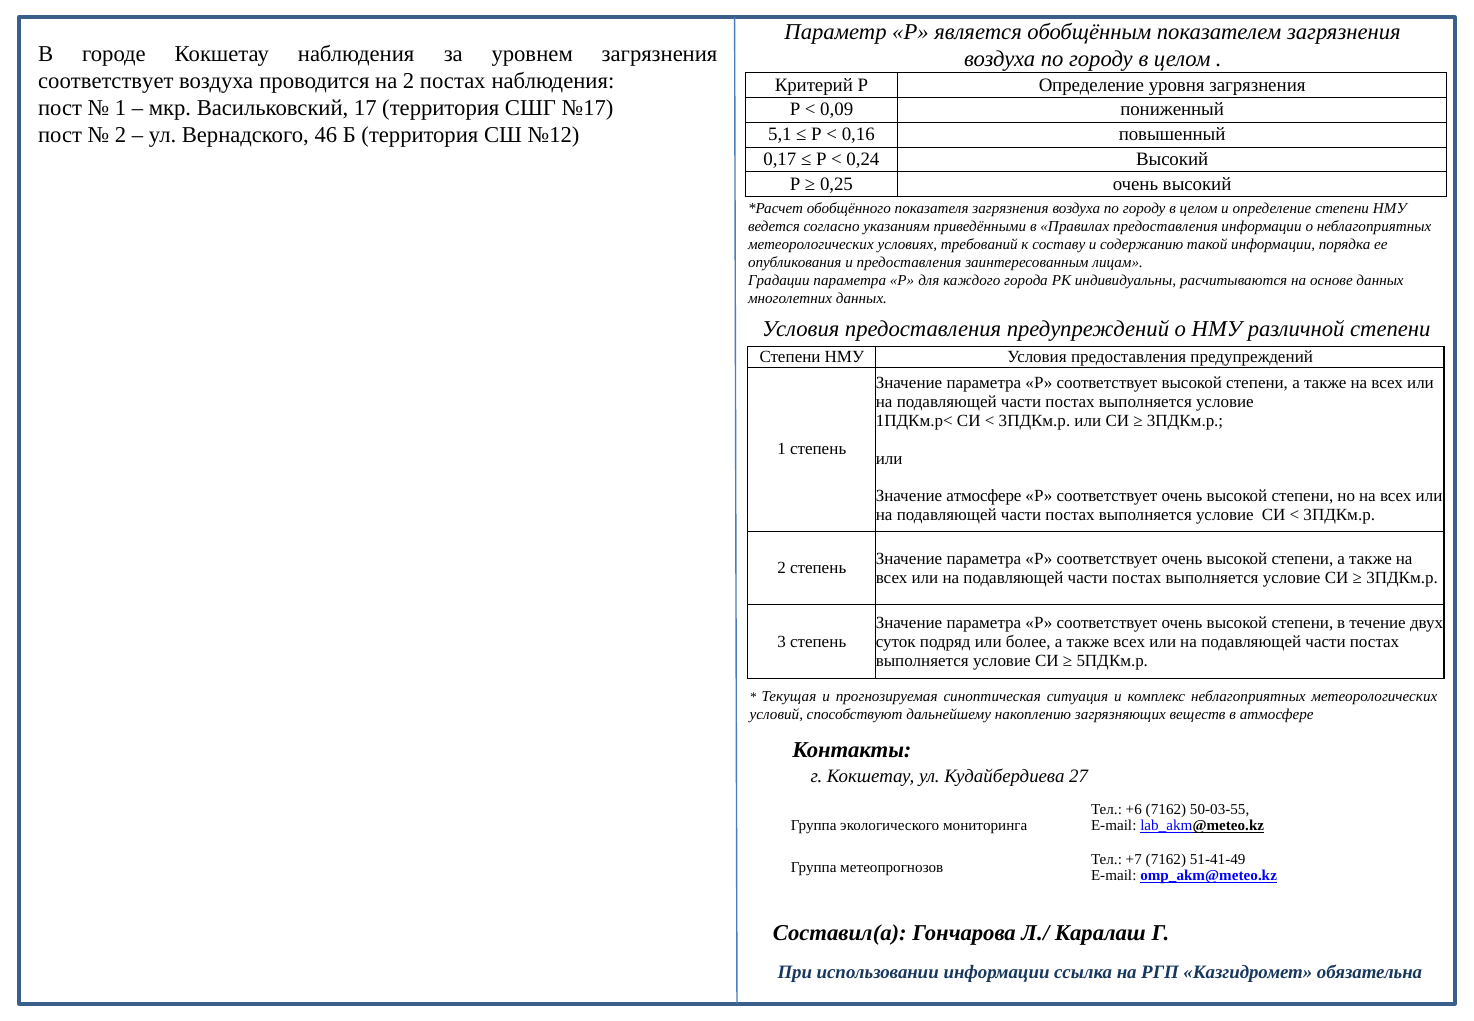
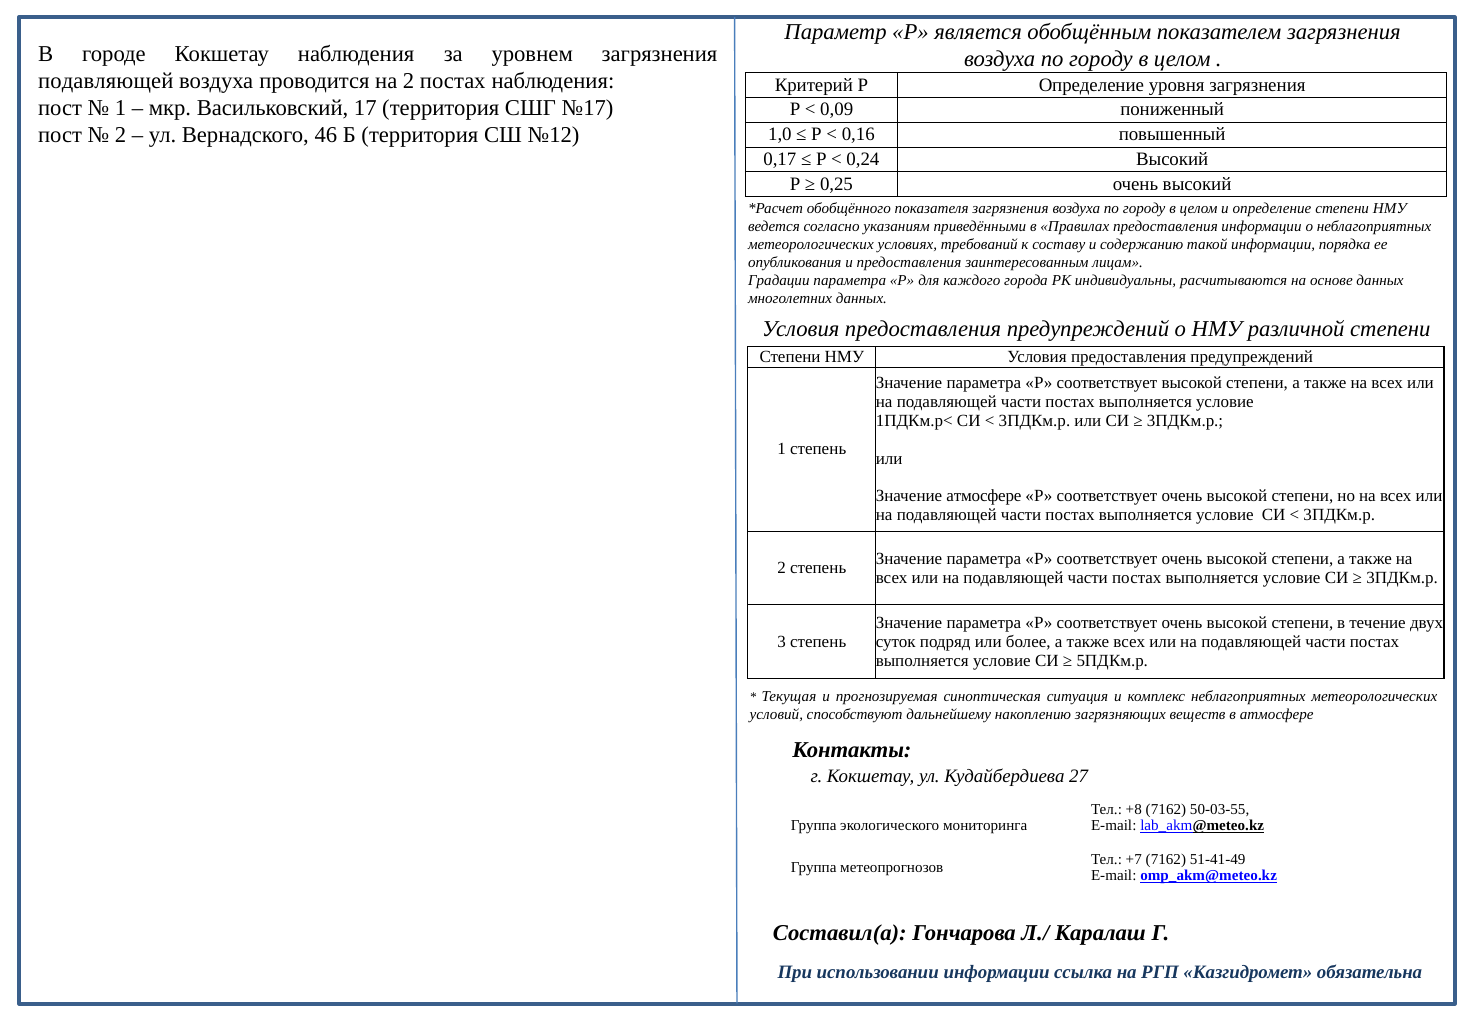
соответствует at (106, 81): соответствует -> подавляющей
5,1: 5,1 -> 1,0
+6: +6 -> +8
